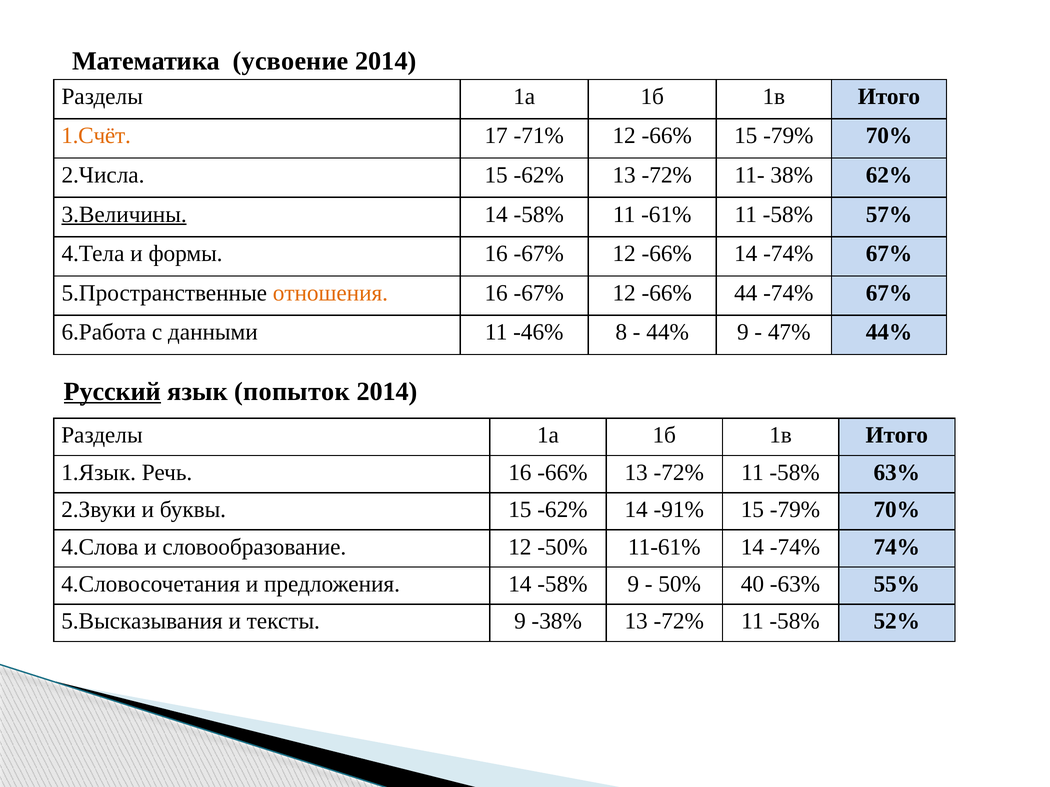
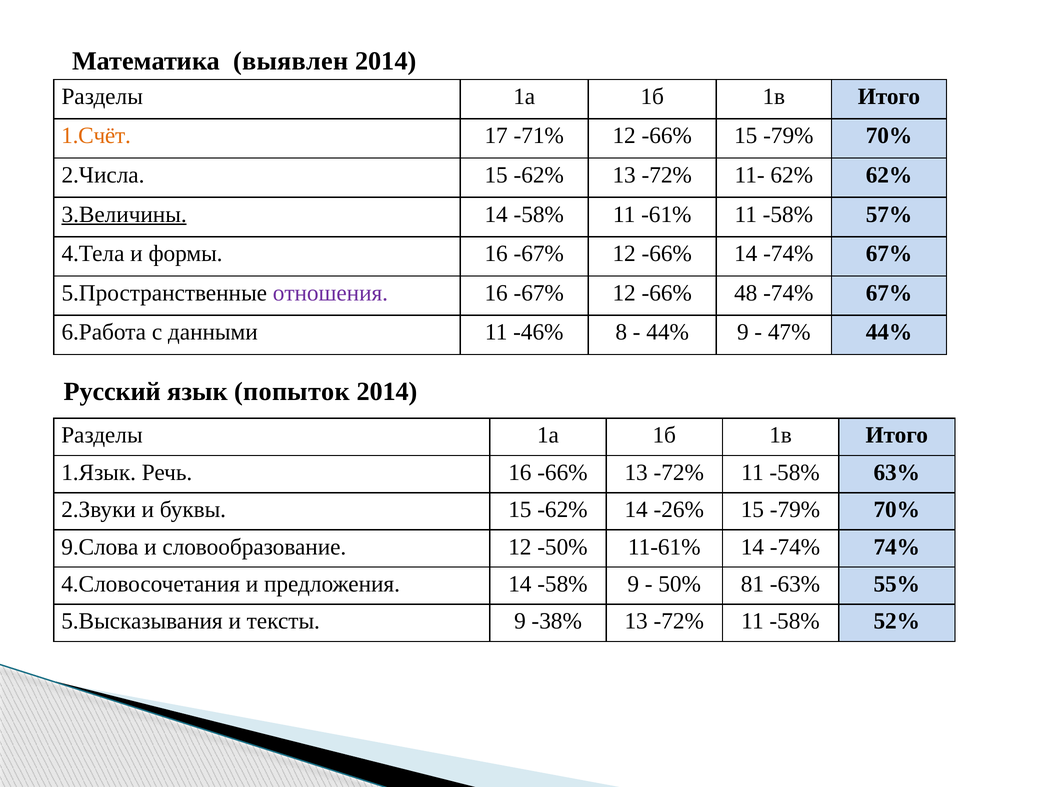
усвоение: усвоение -> выявлен
11- 38%: 38% -> 62%
отношения colour: orange -> purple
44: 44 -> 48
Русский underline: present -> none
-91%: -91% -> -26%
4.Слова: 4.Слова -> 9.Слова
40: 40 -> 81
